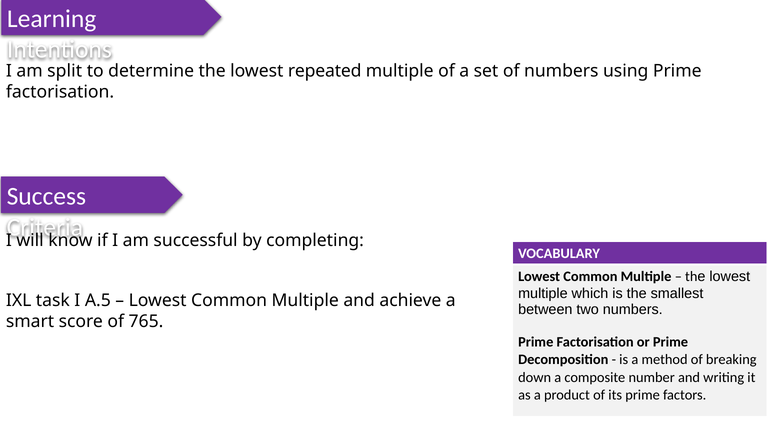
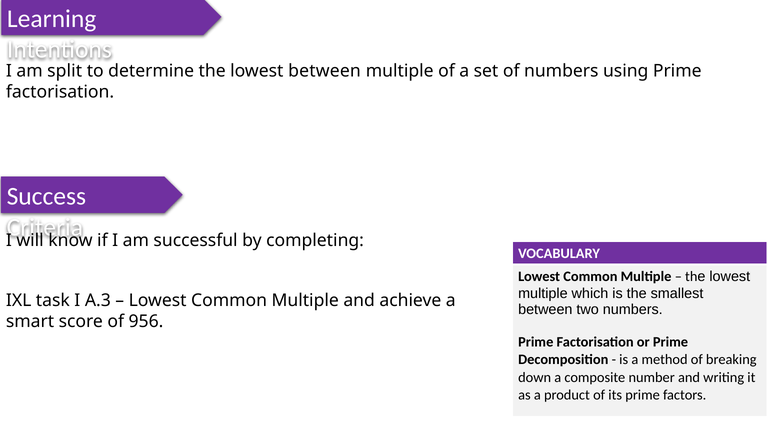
lowest repeated: repeated -> between
A.5: A.5 -> A.3
765: 765 -> 956
